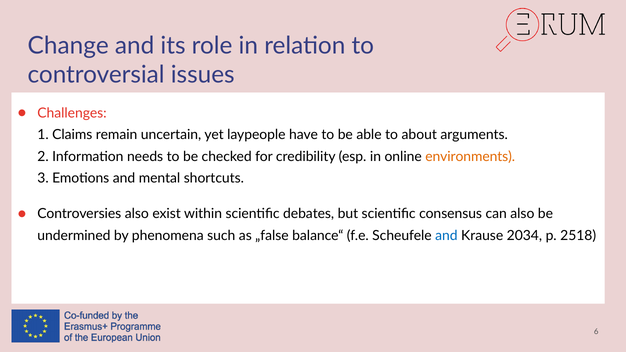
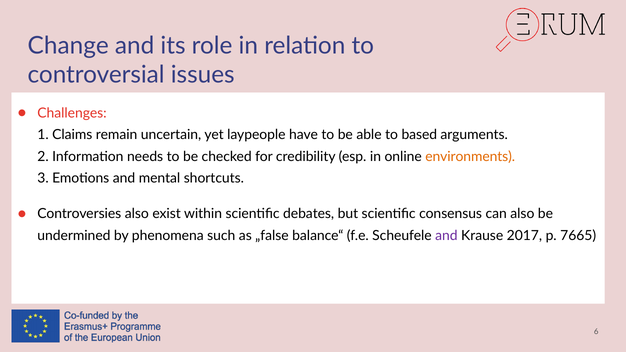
about: about -> based
and at (446, 236) colour: blue -> purple
2034: 2034 -> 2017
2518: 2518 -> 7665
